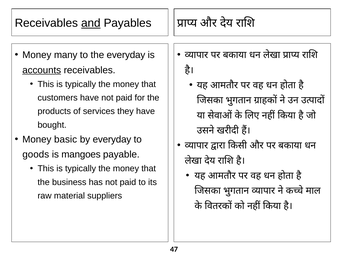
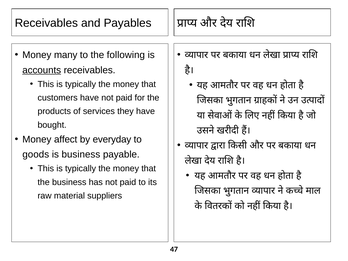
and underline: present -> none
the everyday: everyday -> following
basic: basic -> affect
is mangoes: mangoes -> business
